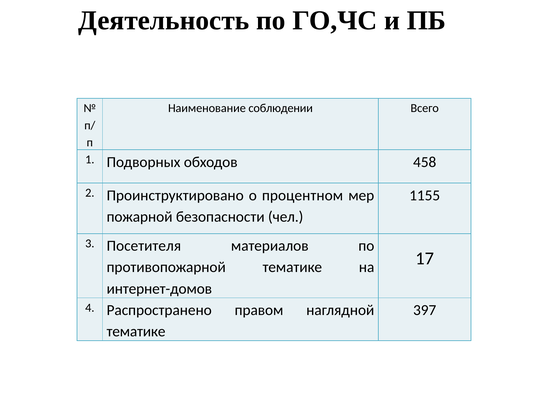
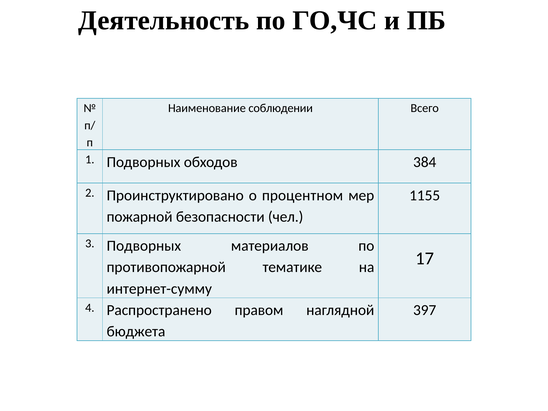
458: 458 -> 384
3 Посетителя: Посетителя -> Подворных
интернет-домов: интернет-домов -> интернет-сумму
тематике at (136, 332): тематике -> бюджета
